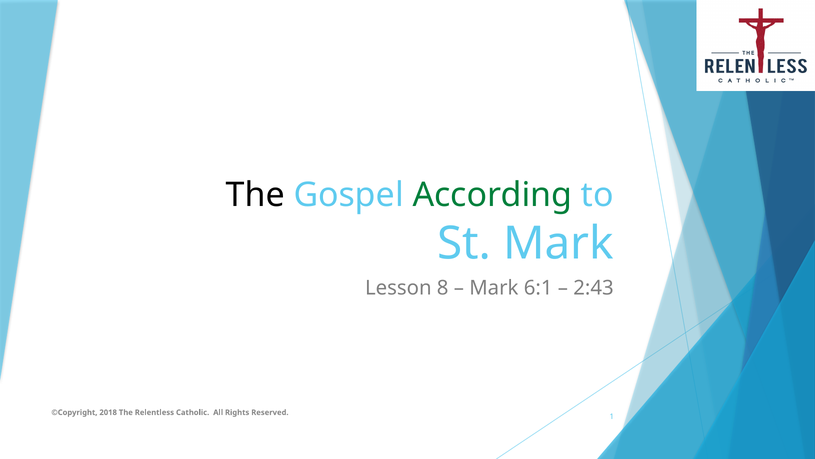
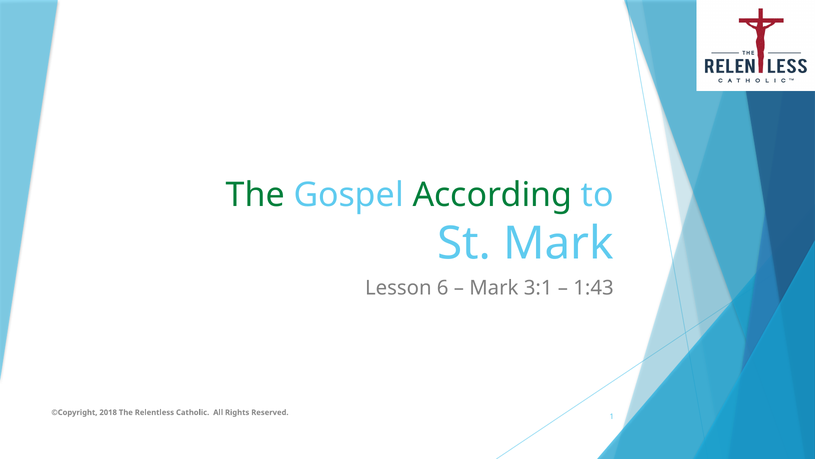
The at (255, 195) colour: black -> green
8: 8 -> 6
6:1: 6:1 -> 3:1
2:43: 2:43 -> 1:43
